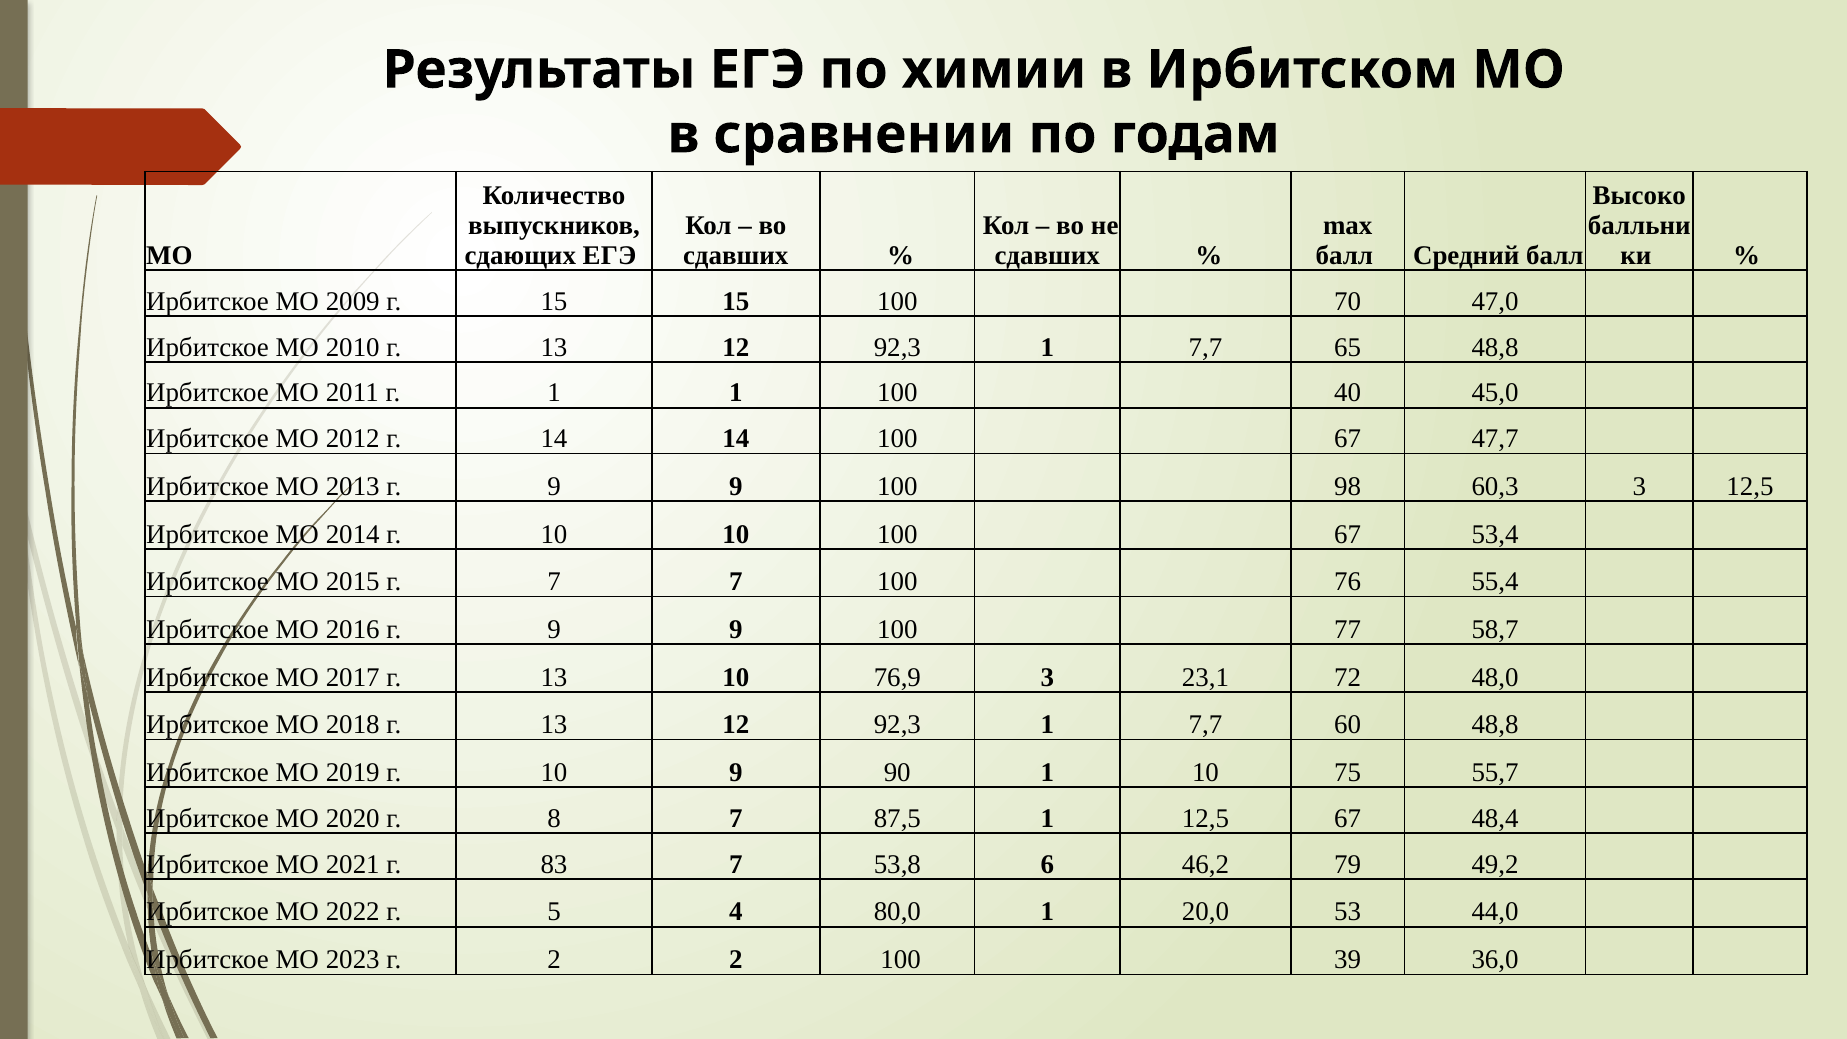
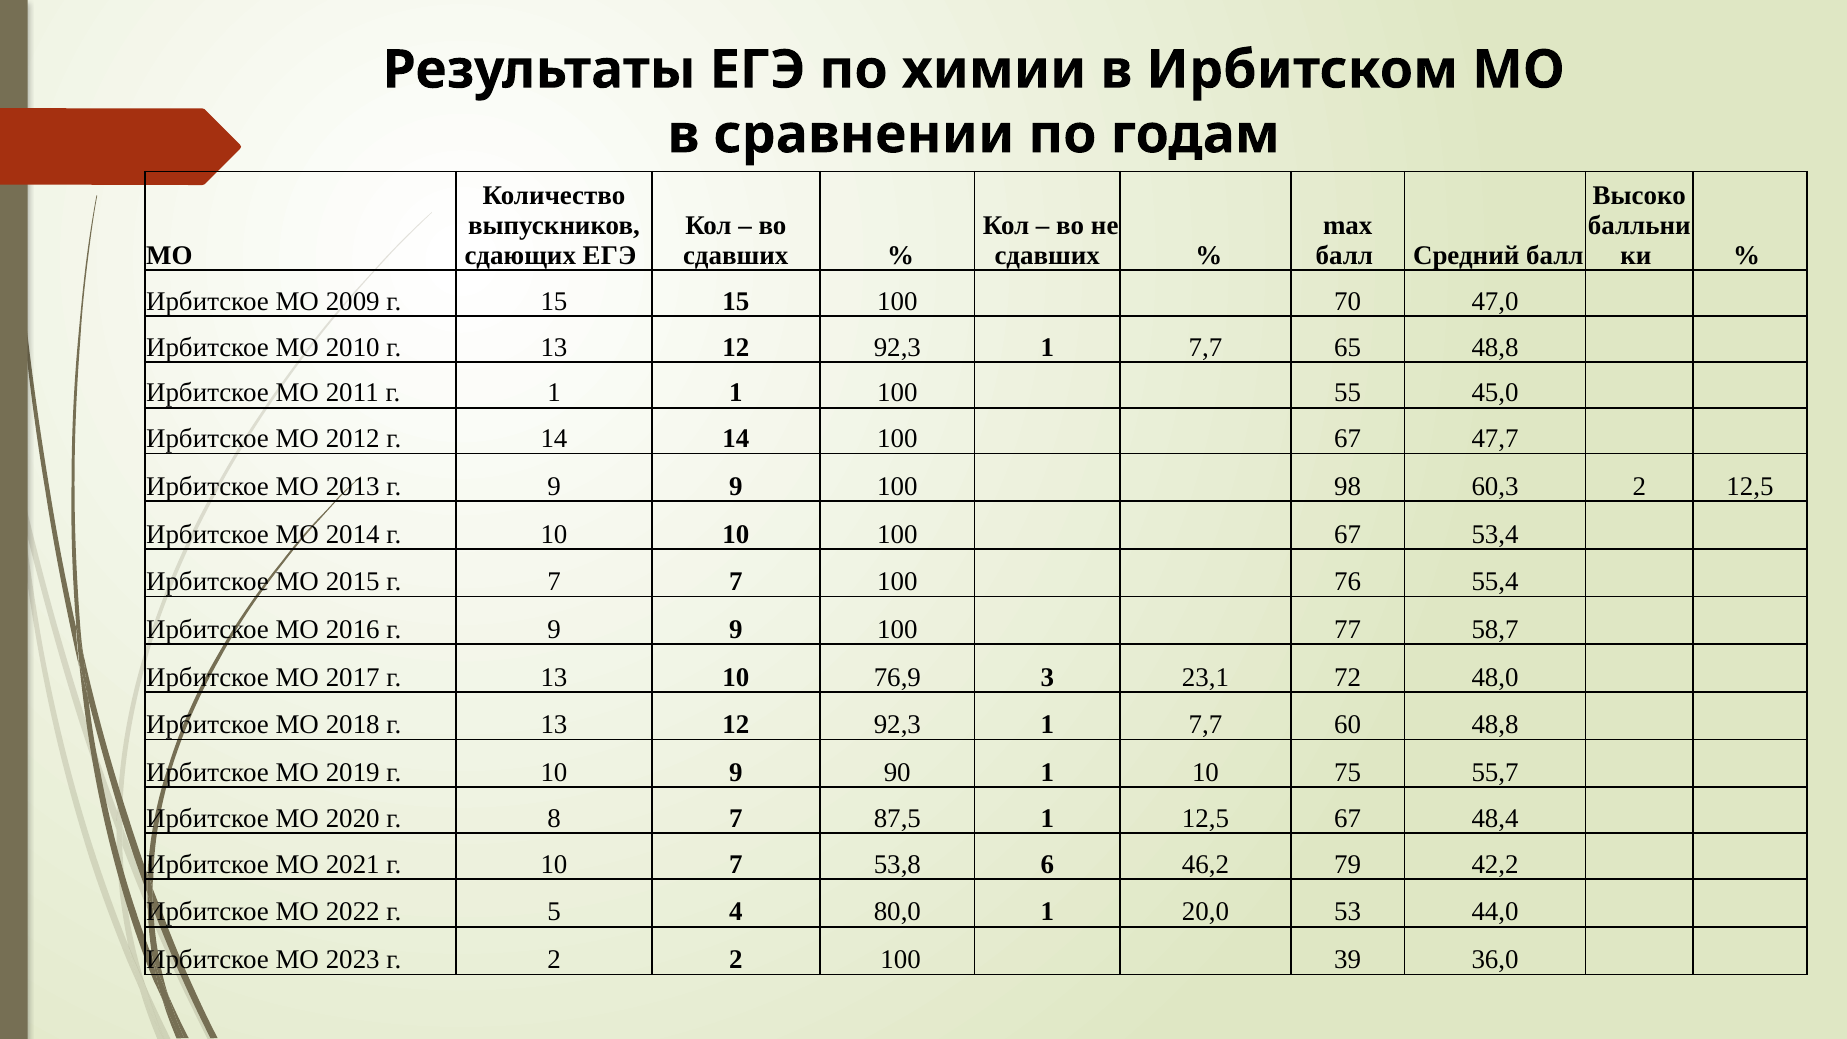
40: 40 -> 55
60,3 3: 3 -> 2
2021 г 83: 83 -> 10
49,2: 49,2 -> 42,2
